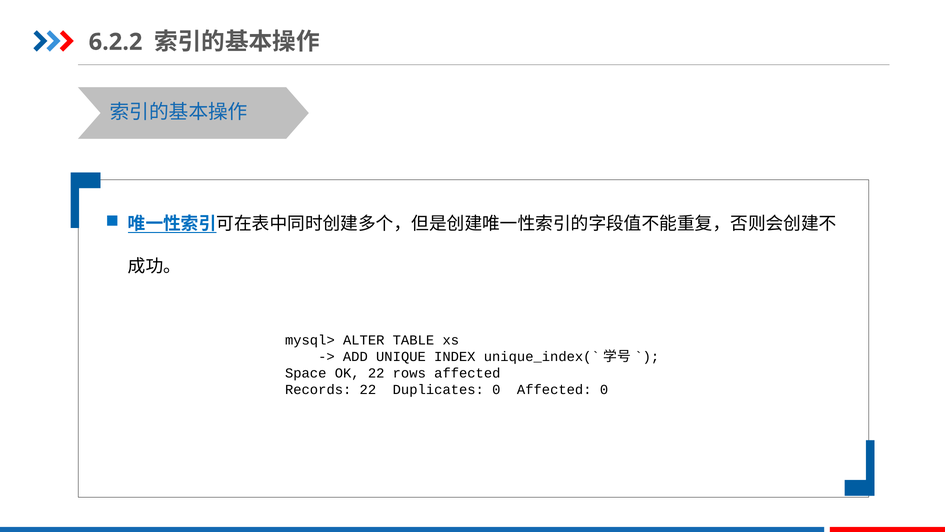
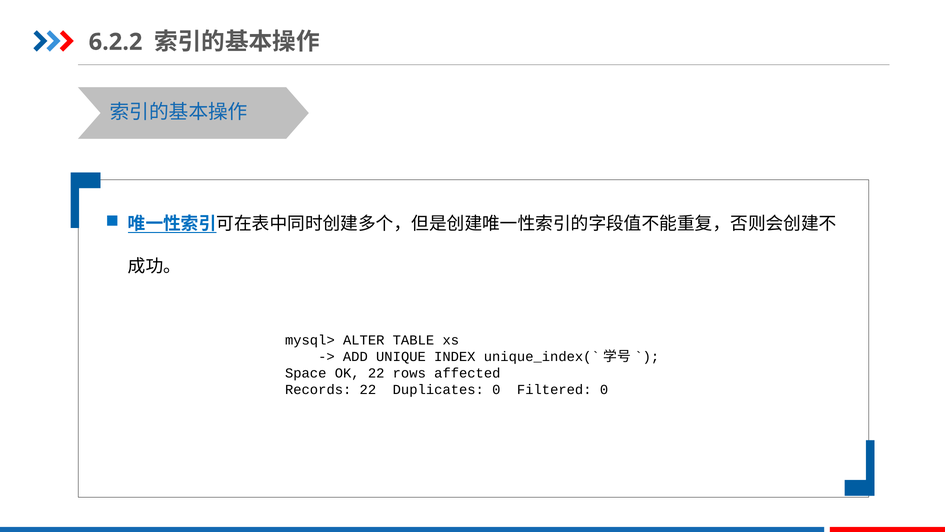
0 Affected: Affected -> Filtered
